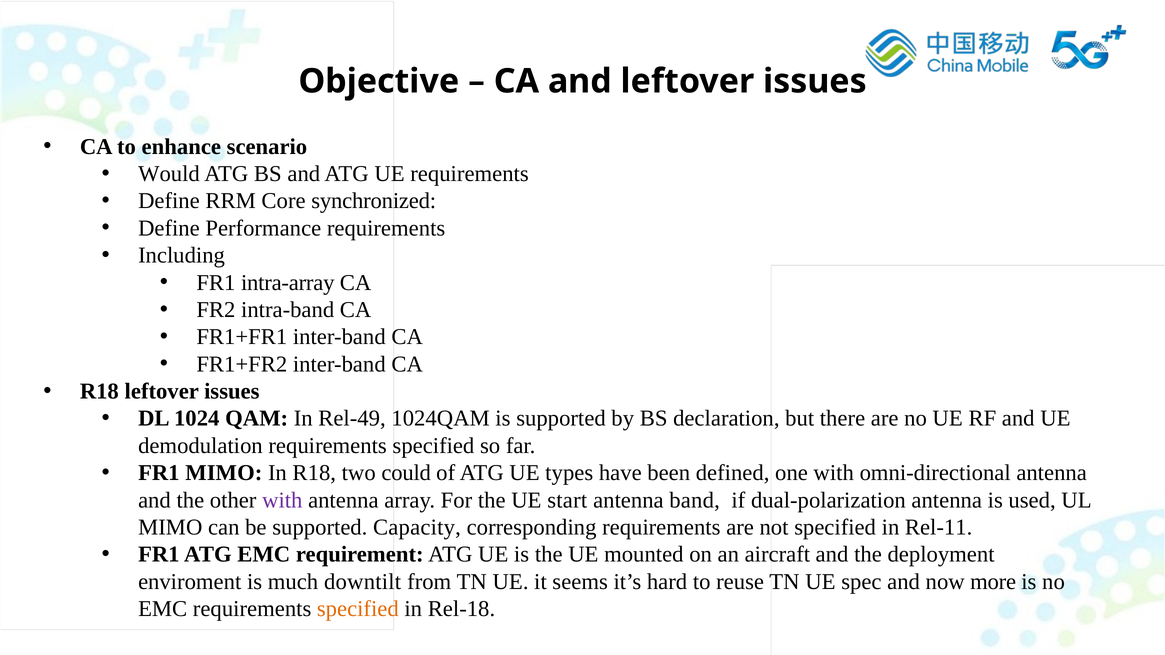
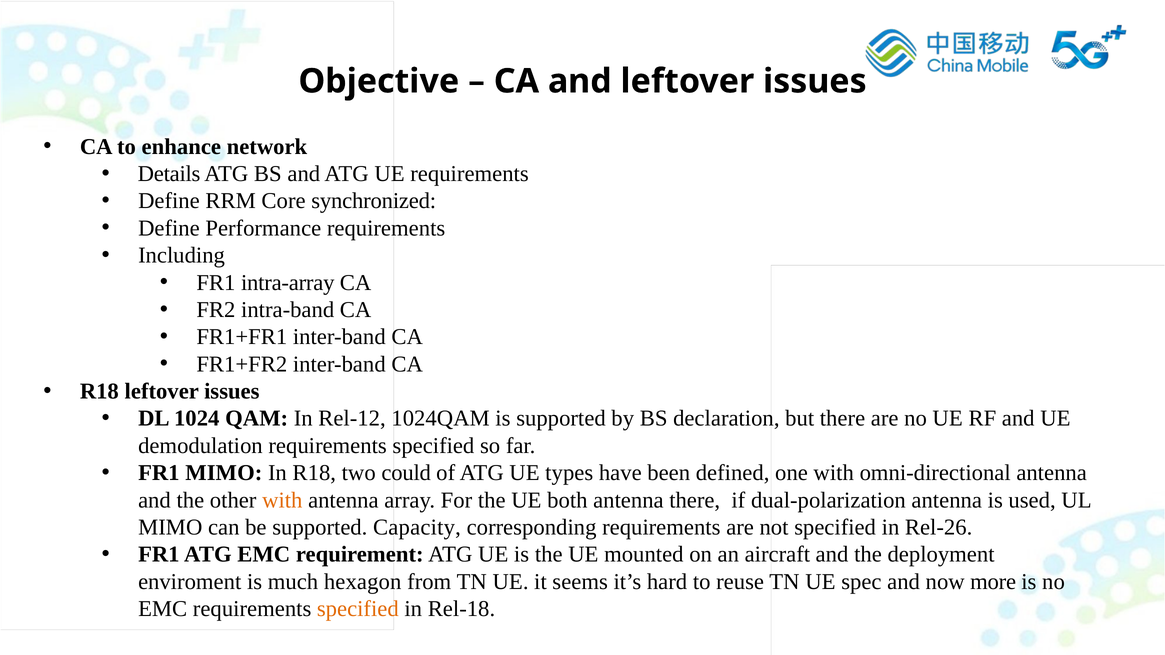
scenario: scenario -> network
Would: Would -> Details
Rel-49: Rel-49 -> Rel-12
with at (282, 500) colour: purple -> orange
start: start -> both
antenna band: band -> there
Rel-11: Rel-11 -> Rel-26
downtilt: downtilt -> hexagon
